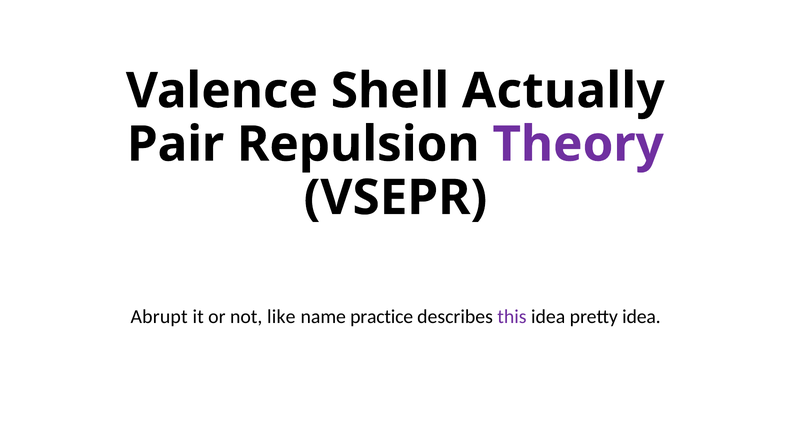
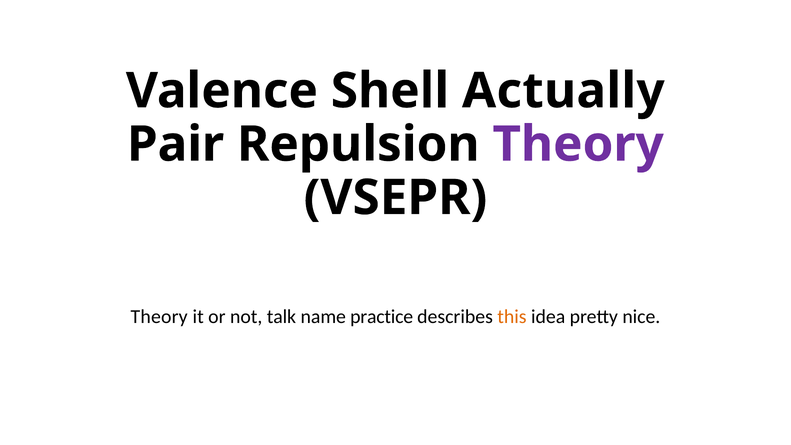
Abrupt at (159, 317): Abrupt -> Theory
like: like -> talk
this colour: purple -> orange
pretty idea: idea -> nice
